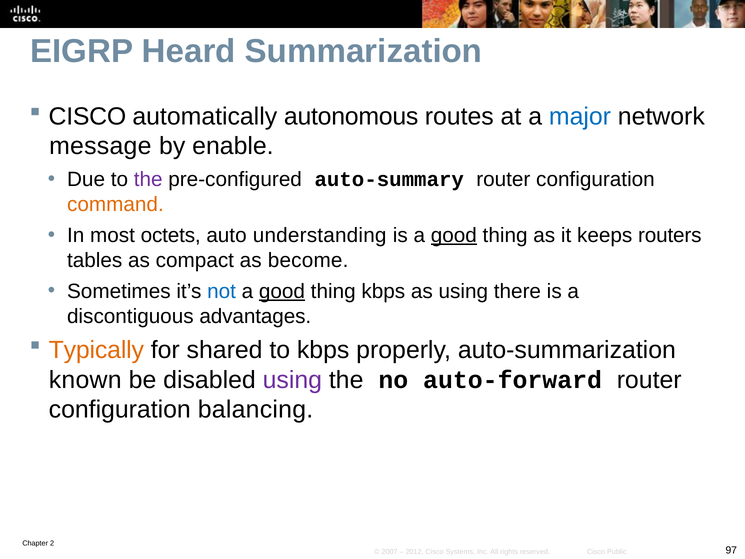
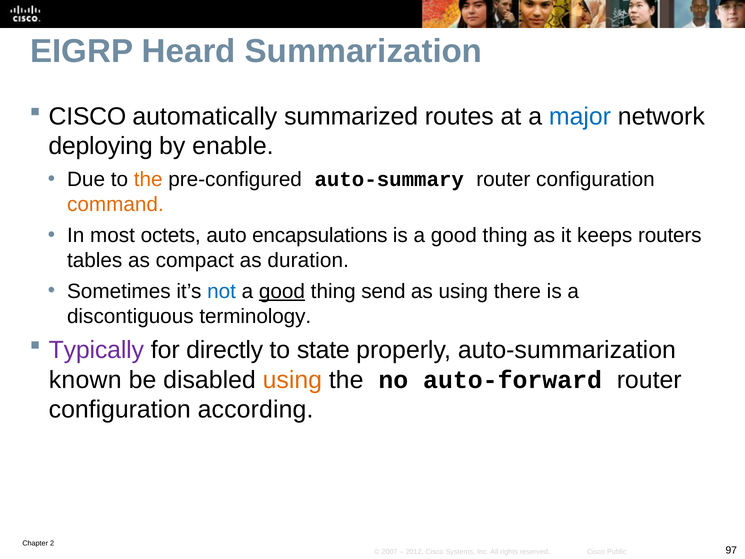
autonomous: autonomous -> summarized
message: message -> deploying
the at (148, 179) colour: purple -> orange
understanding: understanding -> encapsulations
good at (454, 235) underline: present -> none
become: become -> duration
thing kbps: kbps -> send
advantages: advantages -> terminology
Typically colour: orange -> purple
shared: shared -> directly
to kbps: kbps -> state
using at (292, 380) colour: purple -> orange
balancing: balancing -> according
